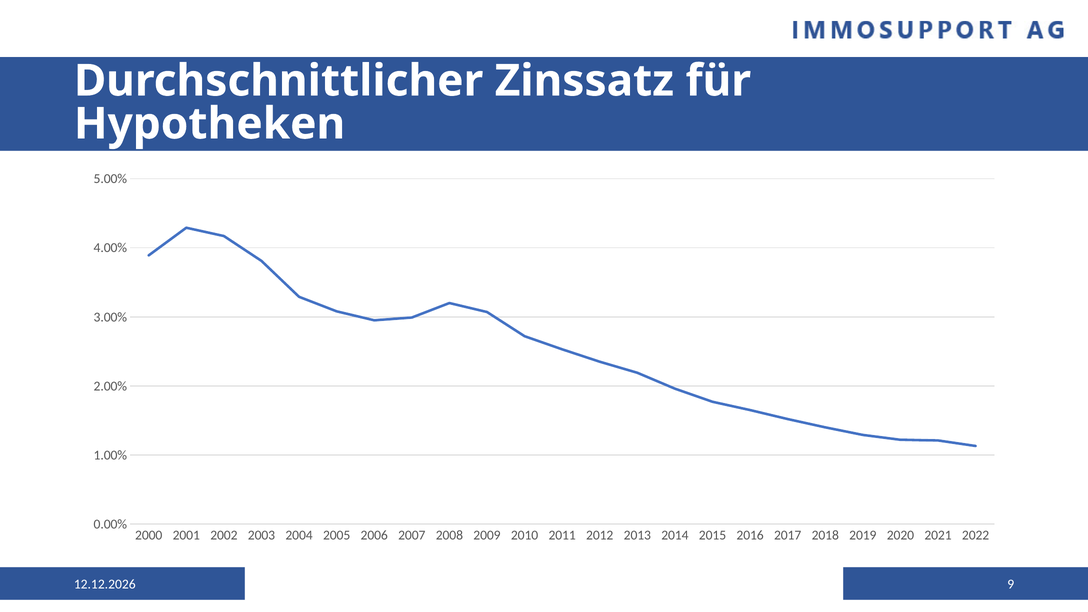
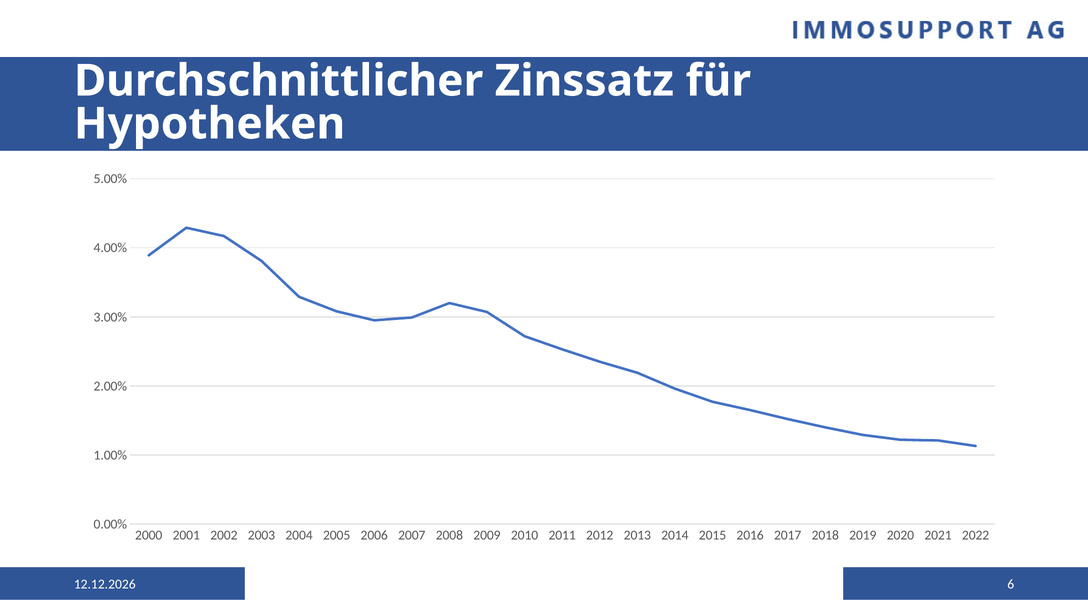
9: 9 -> 6
